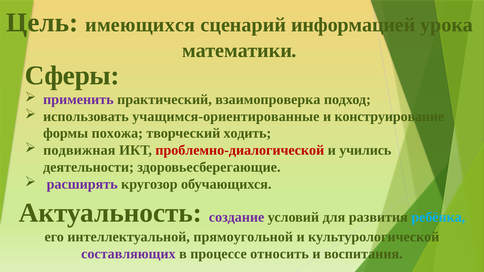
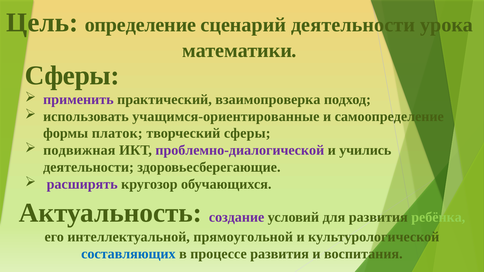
имеющихся: имеющихся -> определение
сценарий информацией: информацией -> деятельности
конструирование: конструирование -> самоопределение
похожа: похожа -> платок
творческий ходить: ходить -> сферы
проблемно-диалогической colour: red -> purple
ребёнка colour: light blue -> light green
составляющих colour: purple -> blue
процессе относить: относить -> развития
